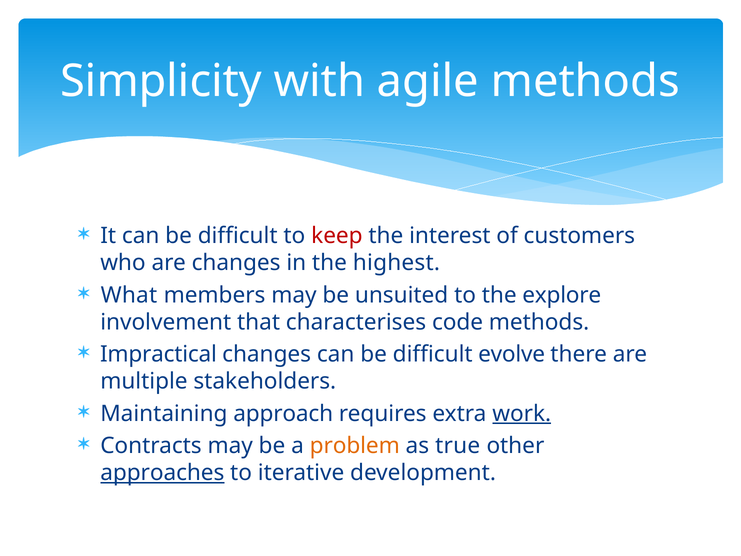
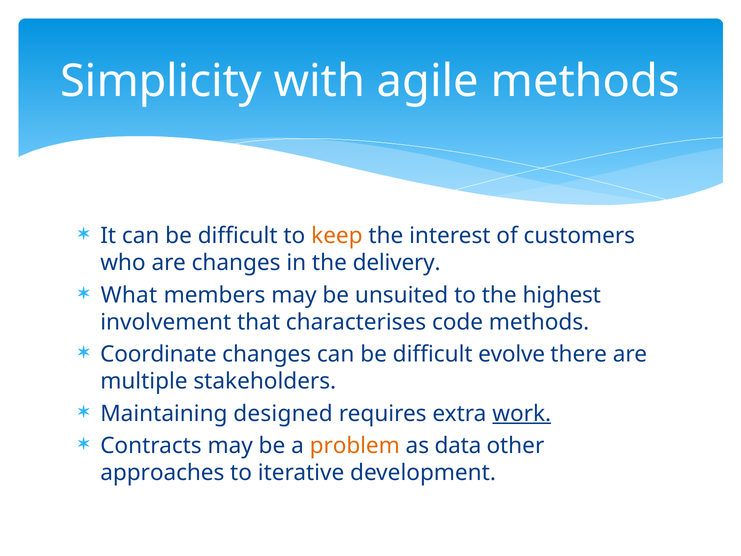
keep colour: red -> orange
highest: highest -> delivery
explore: explore -> highest
Impractical: Impractical -> Coordinate
approach: approach -> designed
true: true -> data
approaches underline: present -> none
